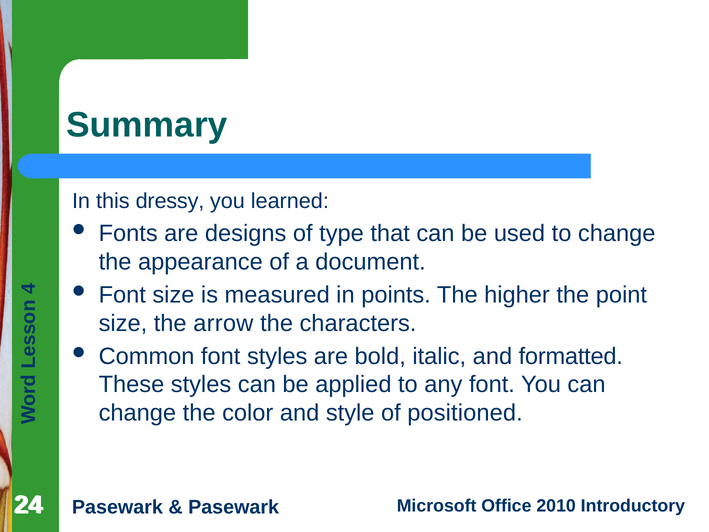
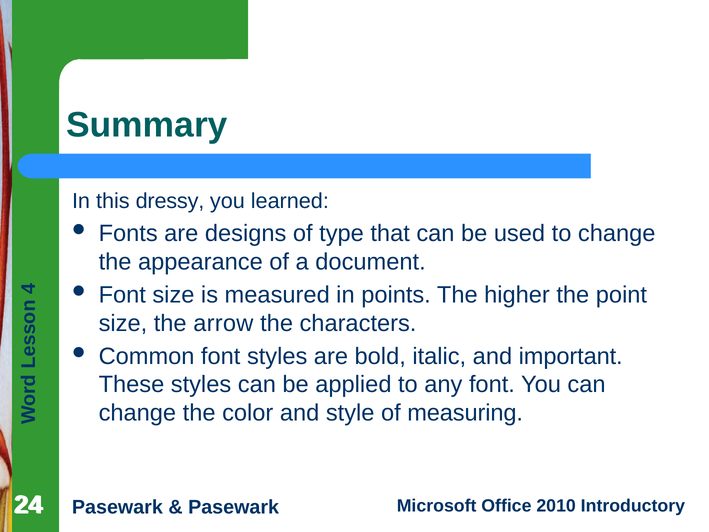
formatted: formatted -> important
positioned: positioned -> measuring
